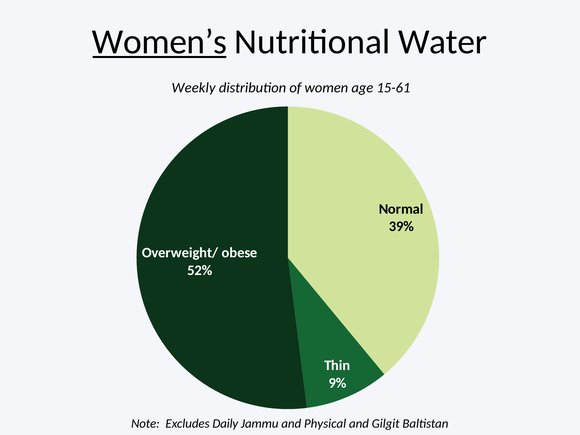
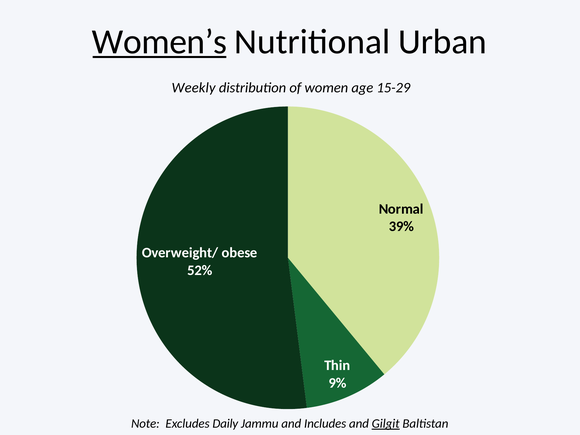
Water: Water -> Urban
15-61: 15-61 -> 15-29
Physical: Physical -> Includes
Gilgit underline: none -> present
